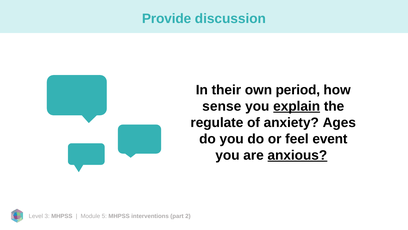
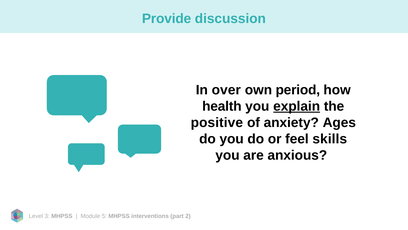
their: their -> over
sense: sense -> health
regulate: regulate -> positive
event: event -> skills
anxious underline: present -> none
